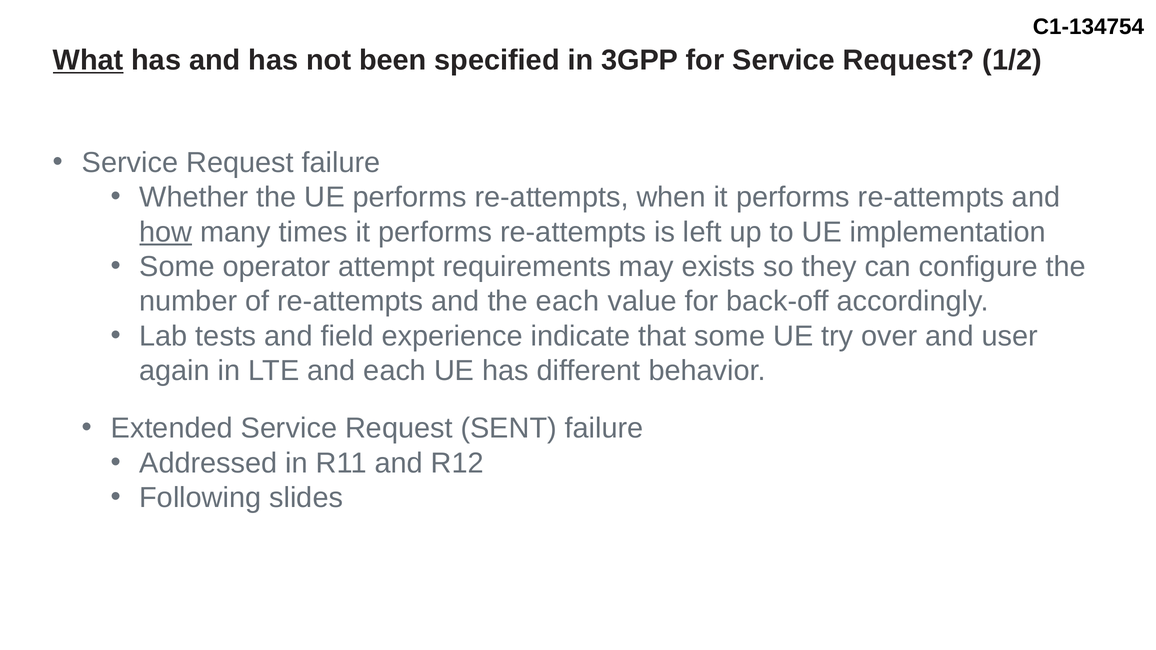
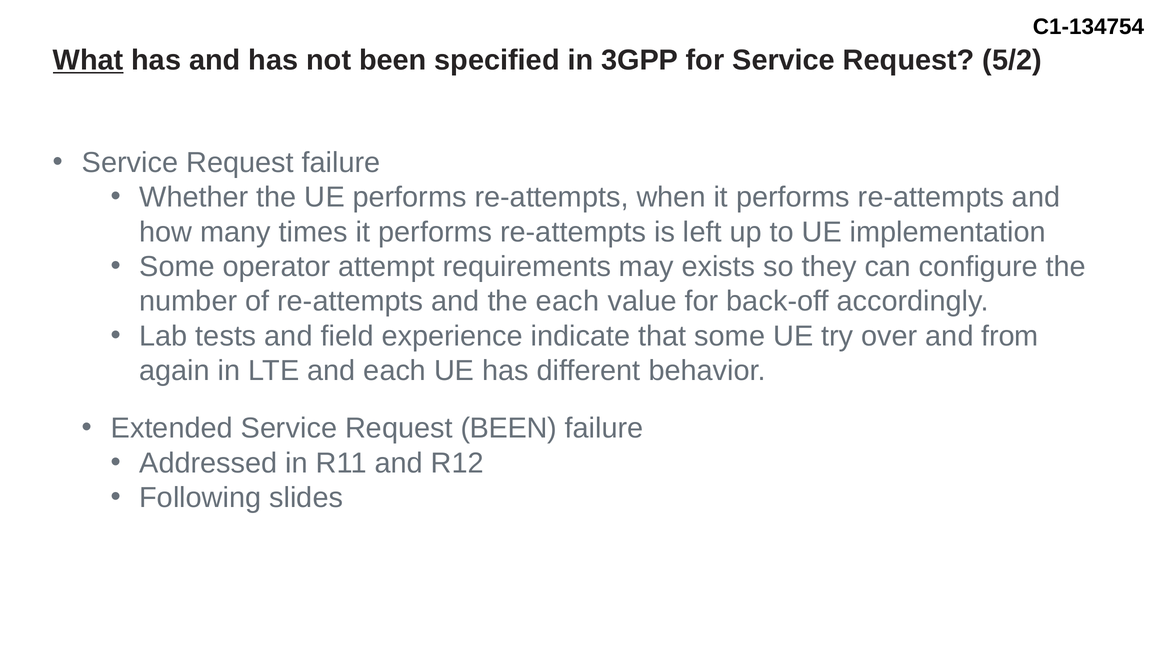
1/2: 1/2 -> 5/2
how underline: present -> none
user: user -> from
Request SENT: SENT -> BEEN
